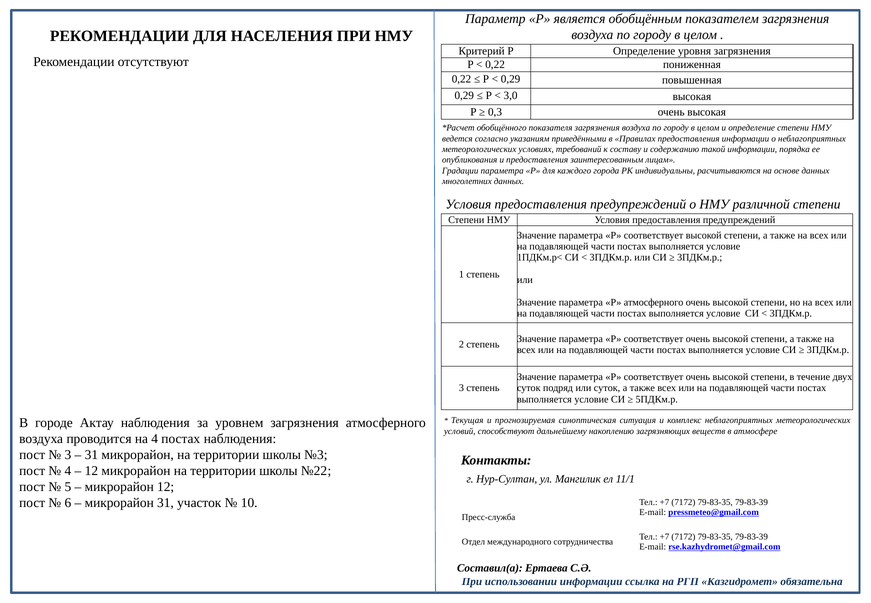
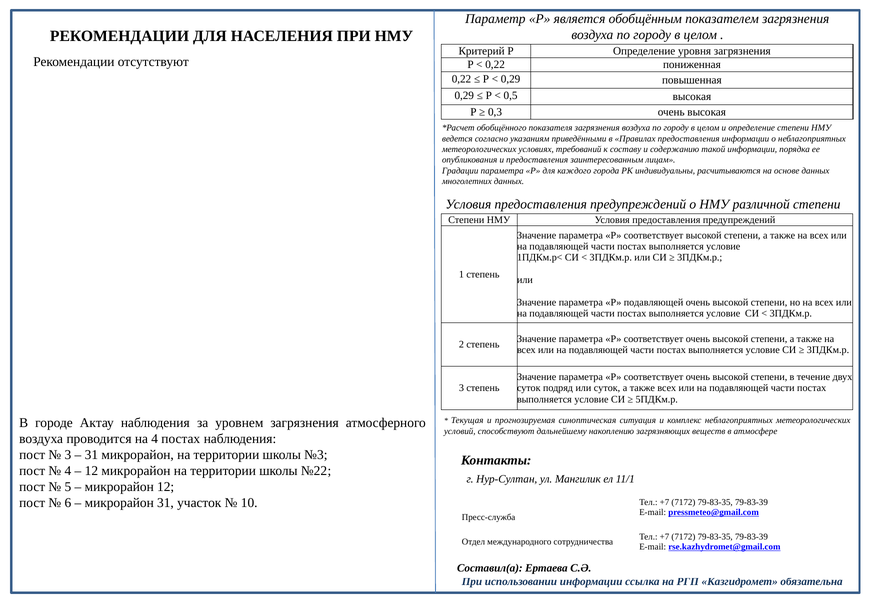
3,0: 3,0 -> 0,5
Р атмосферного: атмосферного -> подавляющей
